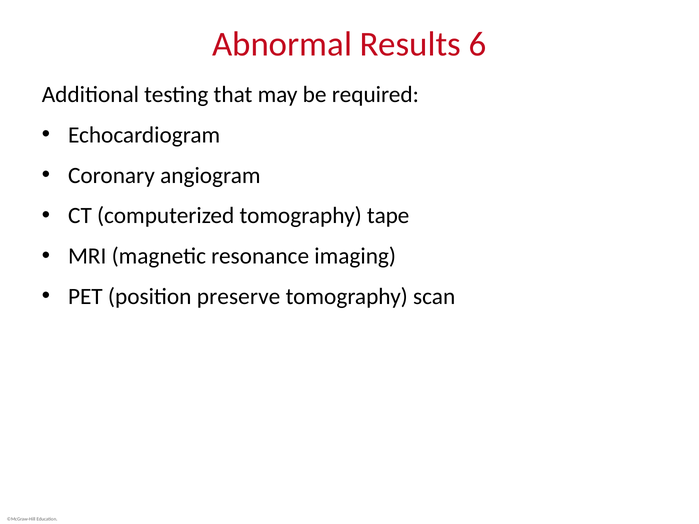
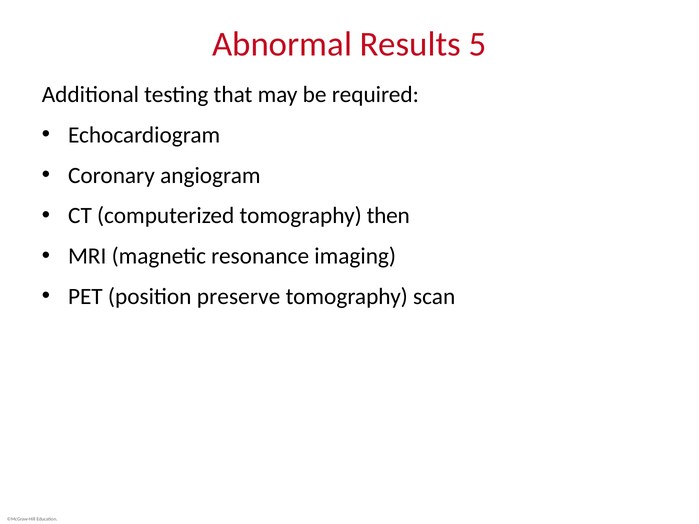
6: 6 -> 5
tape: tape -> then
